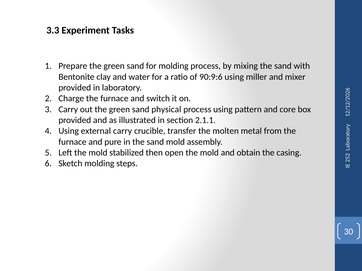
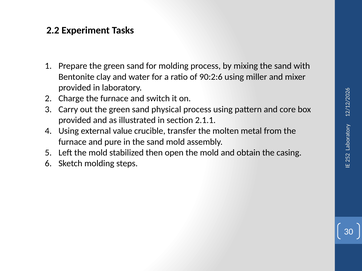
3.3: 3.3 -> 2.2
90:9:6: 90:9:6 -> 90:2:6
external carry: carry -> value
